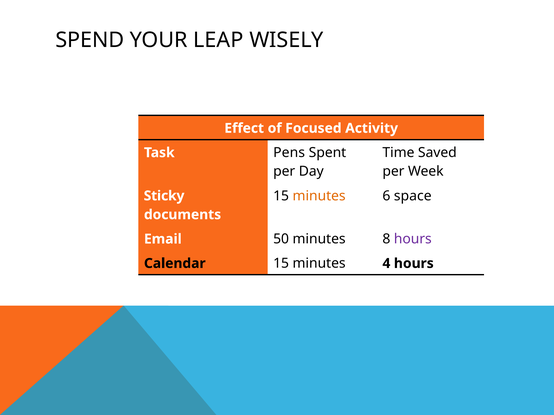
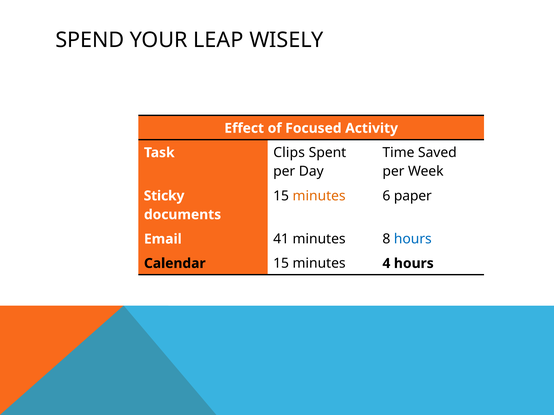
Pens: Pens -> Clips
space: space -> paper
50: 50 -> 41
hours at (413, 239) colour: purple -> blue
